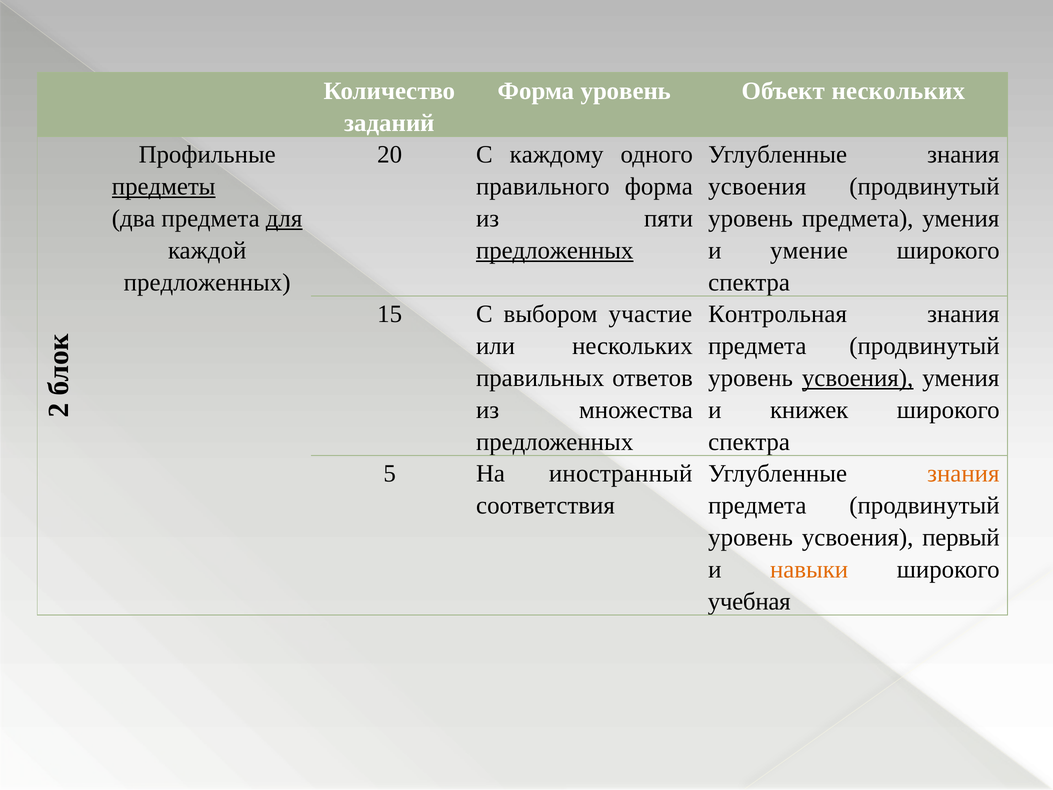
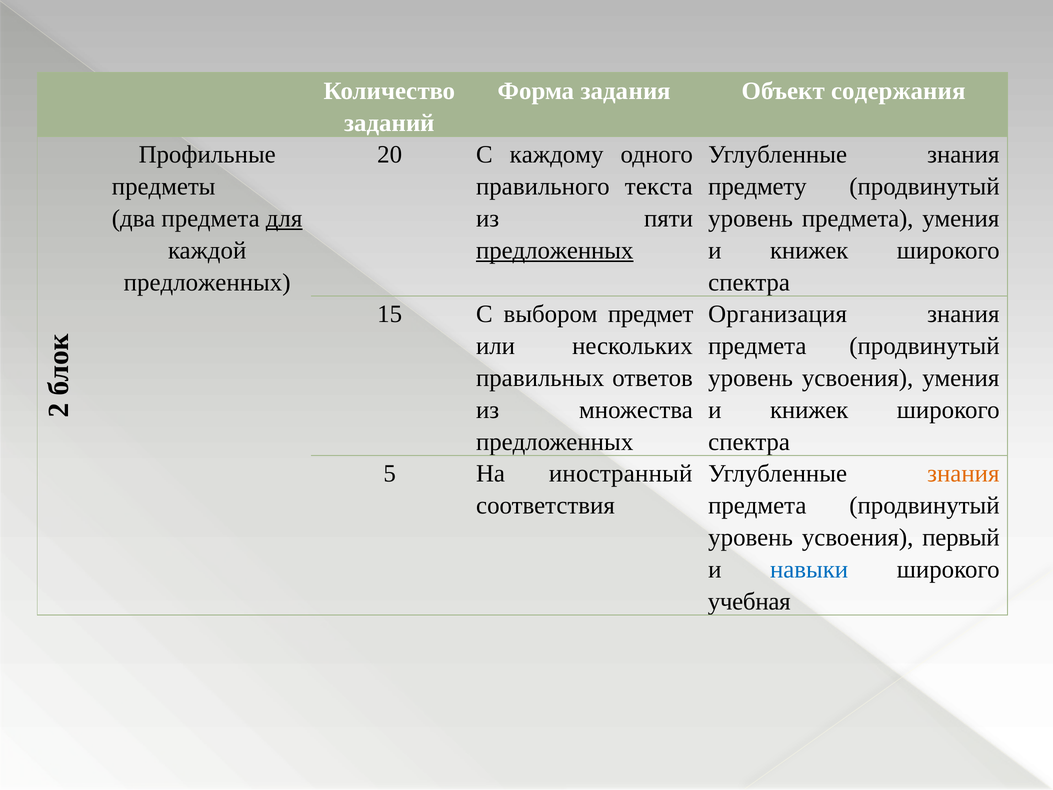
Форма уровень: уровень -> задания
Объект нескольких: нескольких -> содержания
предметы underline: present -> none
правильного форма: форма -> текста
усвоения at (757, 187): усвоения -> предмету
умение at (809, 250): умение -> книжек
участие: участие -> предмет
Контрольная: Контрольная -> Организация
усвоения at (858, 378) underline: present -> none
навыки colour: orange -> blue
